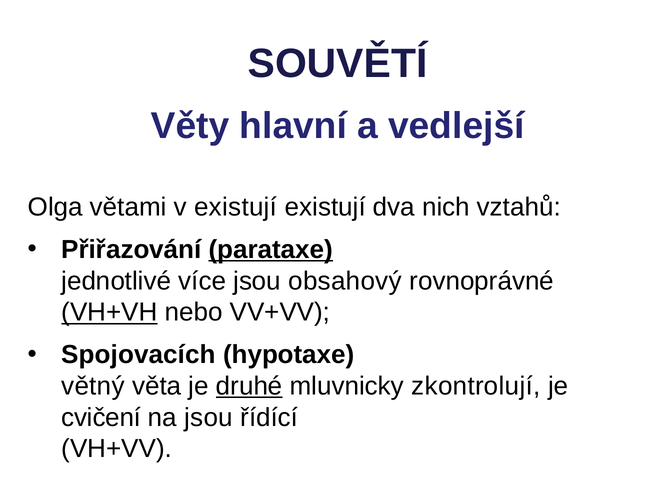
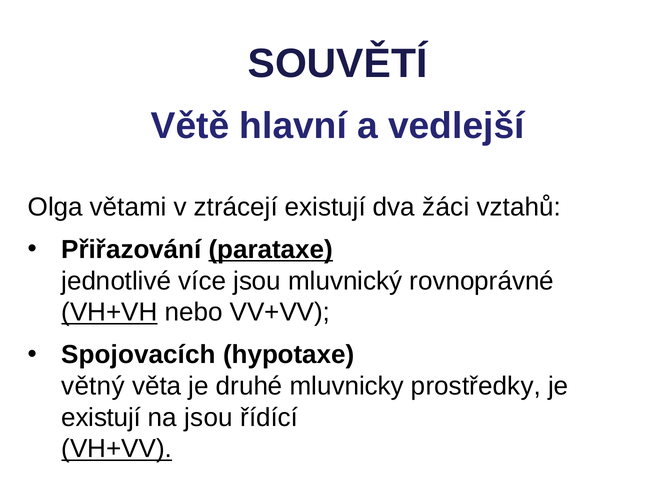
Věty: Věty -> Větě
v existují: existují -> ztrácejí
nich: nich -> žáci
obsahový: obsahový -> mluvnický
druhé underline: present -> none
zkontrolují: zkontrolují -> prostředky
cvičení at (101, 417): cvičení -> existují
VH+VV underline: none -> present
